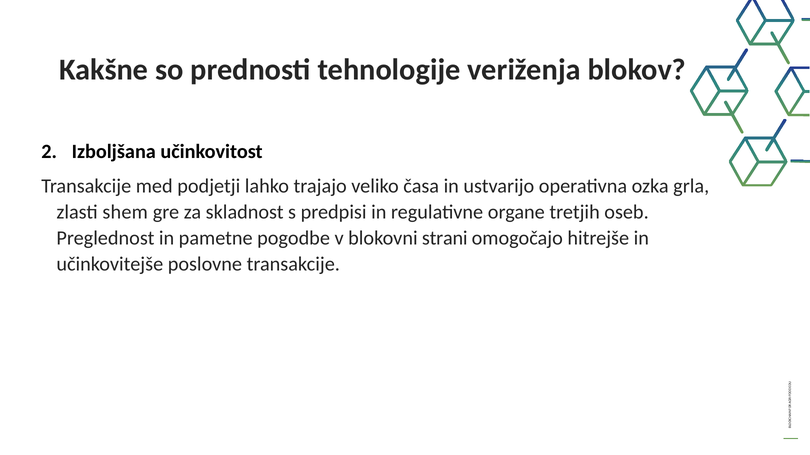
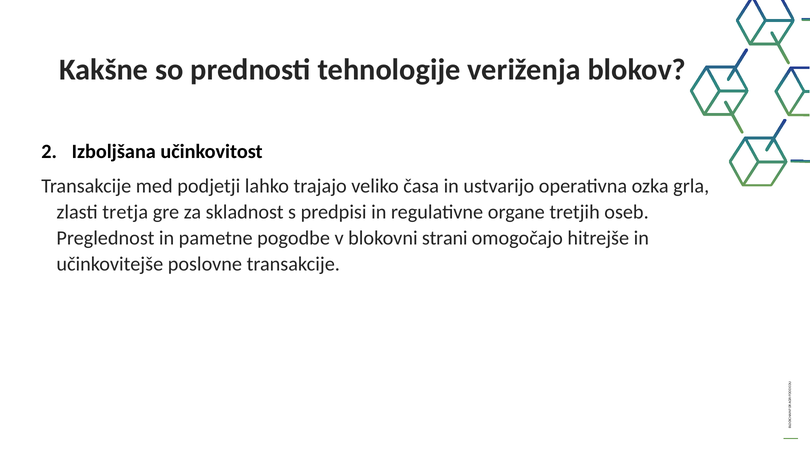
shem: shem -> tretja
